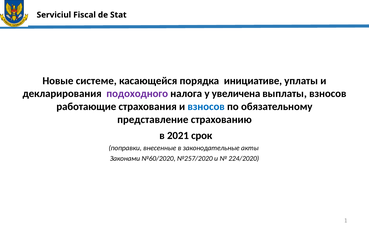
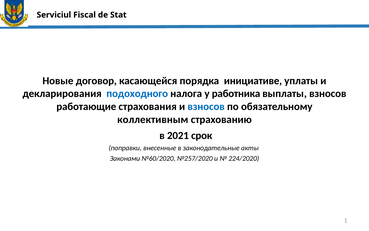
системе: системе -> договор
подоходного colour: purple -> blue
увеличена: увеличена -> работника
представление: представление -> коллективным
